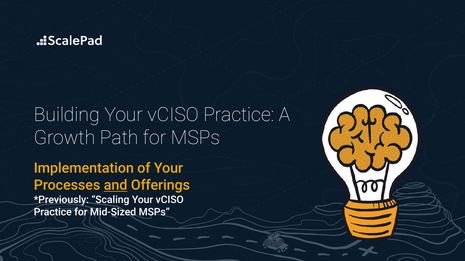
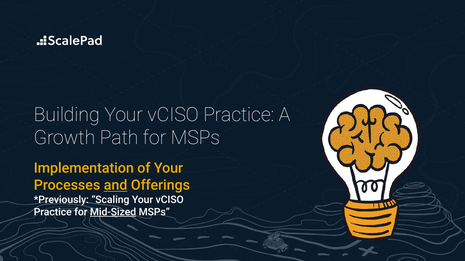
Mid-Sized underline: none -> present
